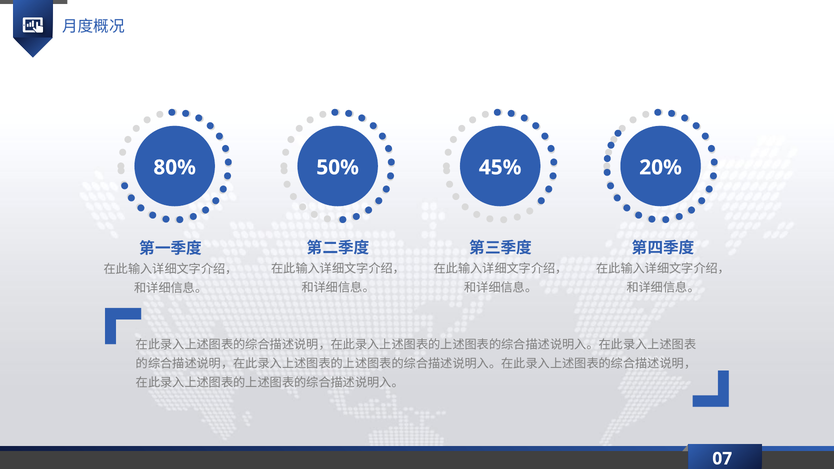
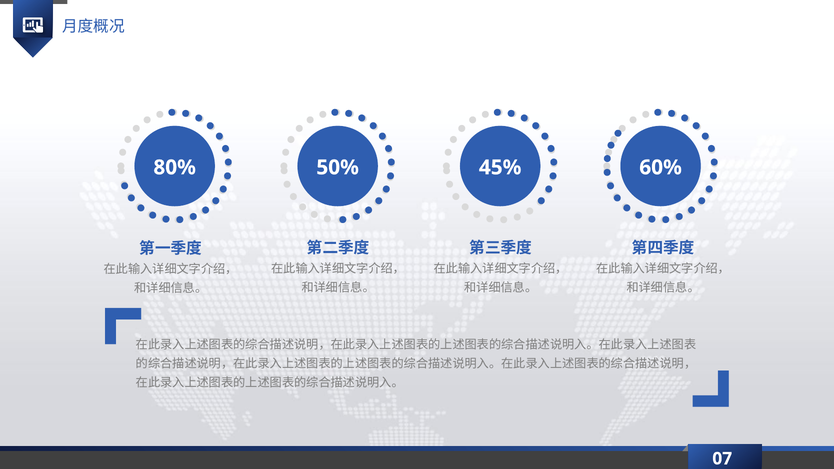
20%: 20% -> 60%
